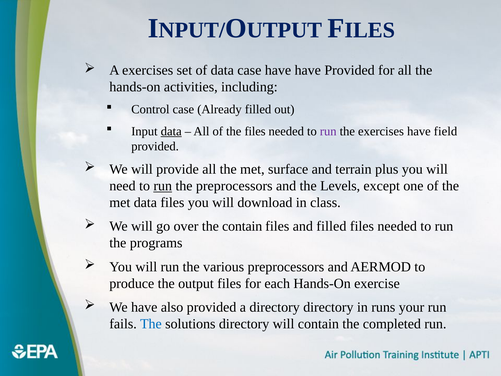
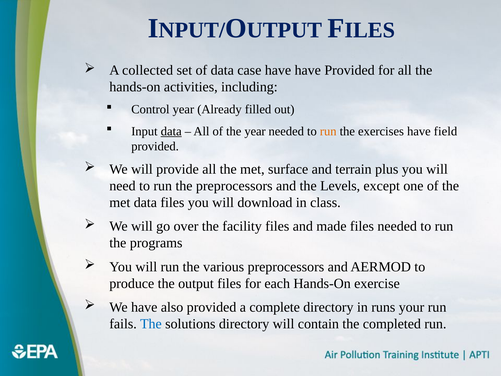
A exercises: exercises -> collected
Control case: case -> year
the files: files -> year
run at (328, 131) colour: purple -> orange
run at (163, 186) underline: present -> none
the contain: contain -> facility
and filled: filled -> made
a directory: directory -> complete
